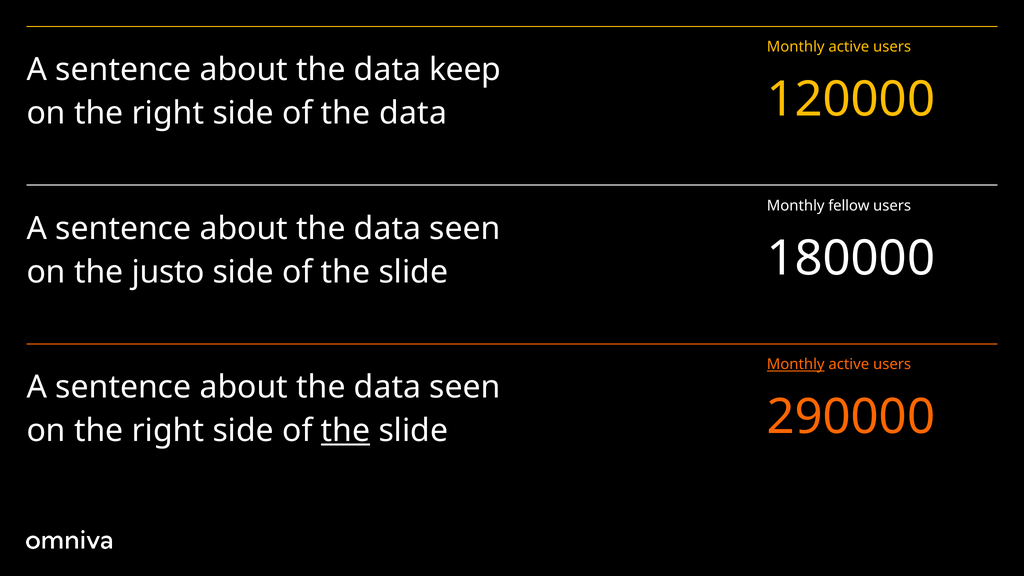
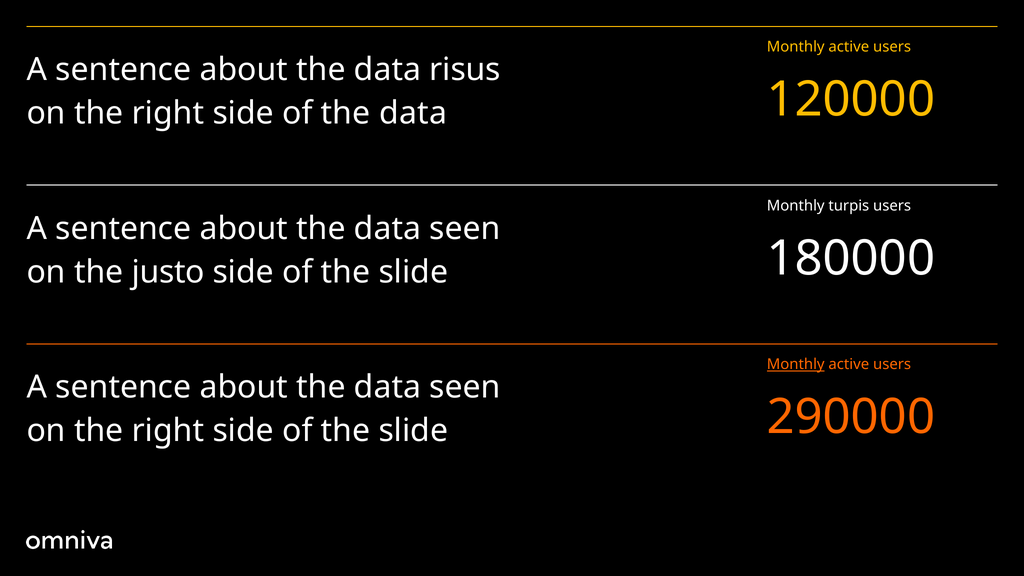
keep: keep -> risus
fellow: fellow -> turpis
the at (346, 431) underline: present -> none
